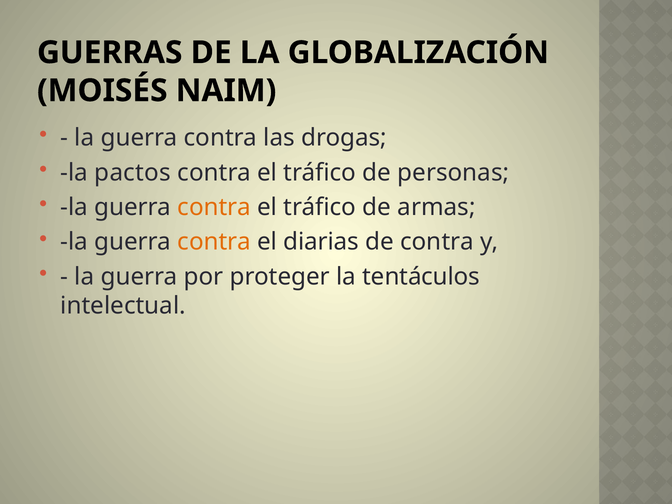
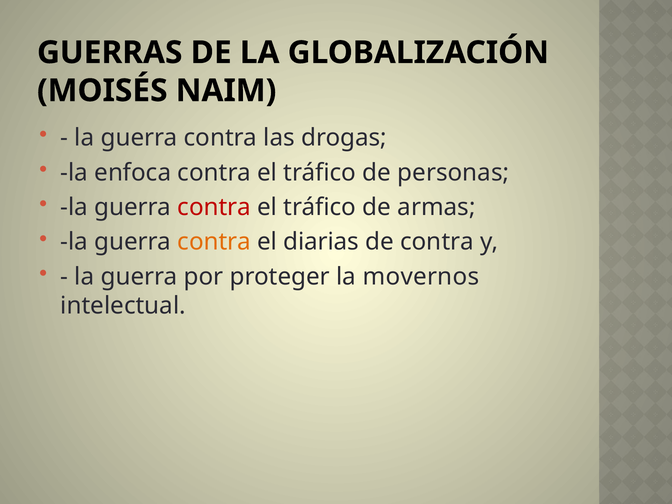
pactos: pactos -> enfoca
contra at (214, 207) colour: orange -> red
tentáculos: tentáculos -> movernos
